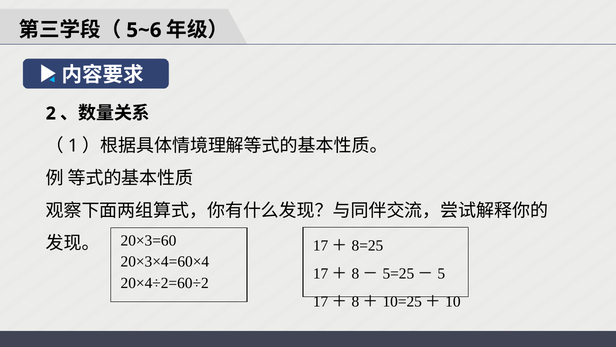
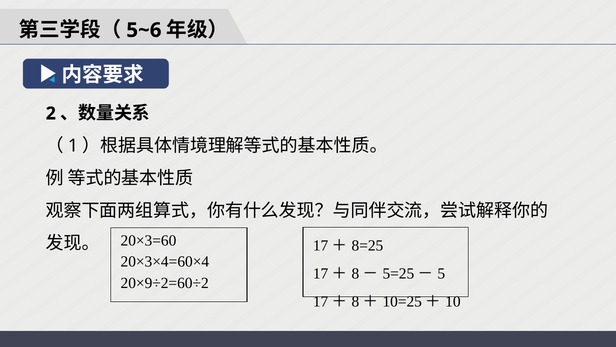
20×4÷2=60÷2: 20×4÷2=60÷2 -> 20×9÷2=60÷2
